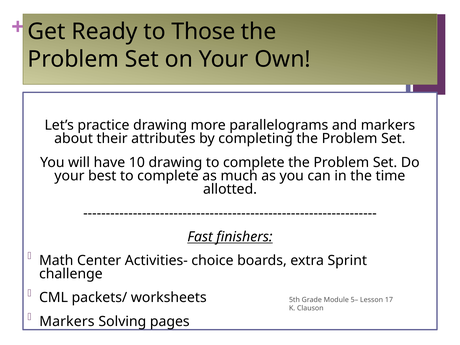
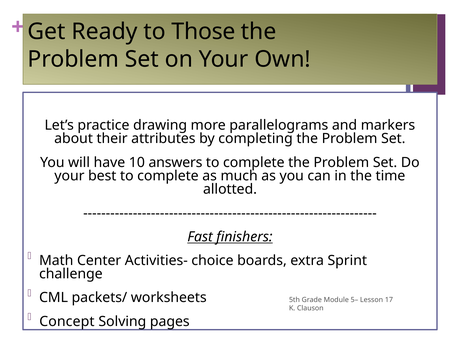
10 drawing: drawing -> answers
Markers at (67, 321): Markers -> Concept
